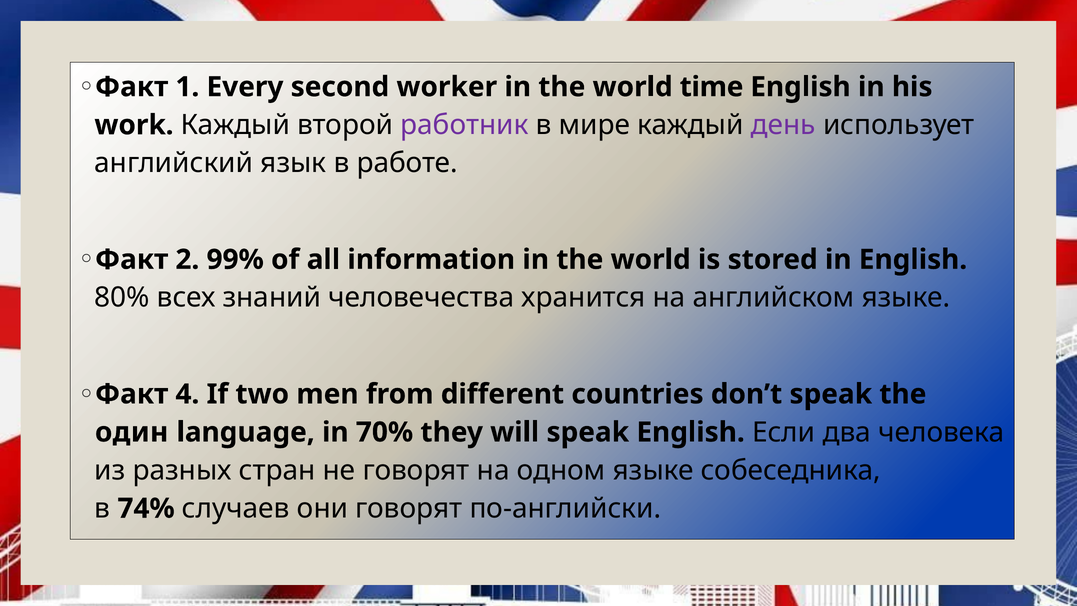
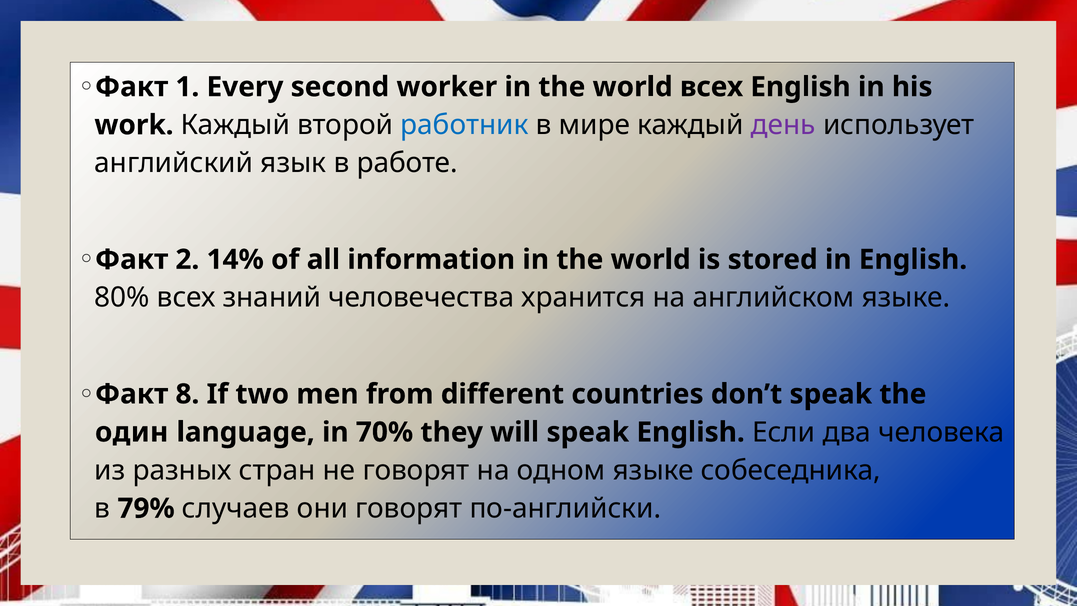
world time: time -> всех
работник colour: purple -> blue
99%: 99% -> 14%
4: 4 -> 8
74%: 74% -> 79%
